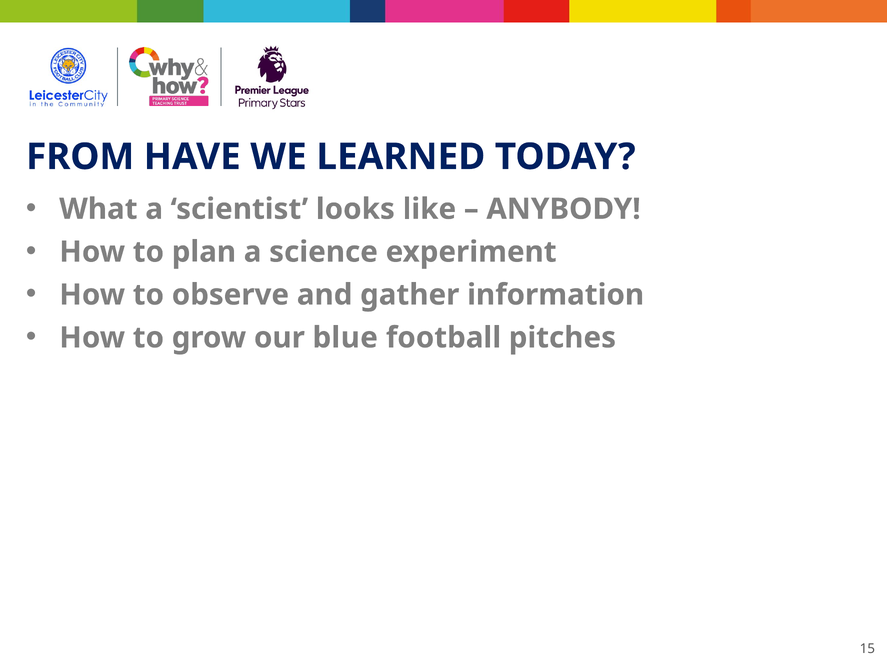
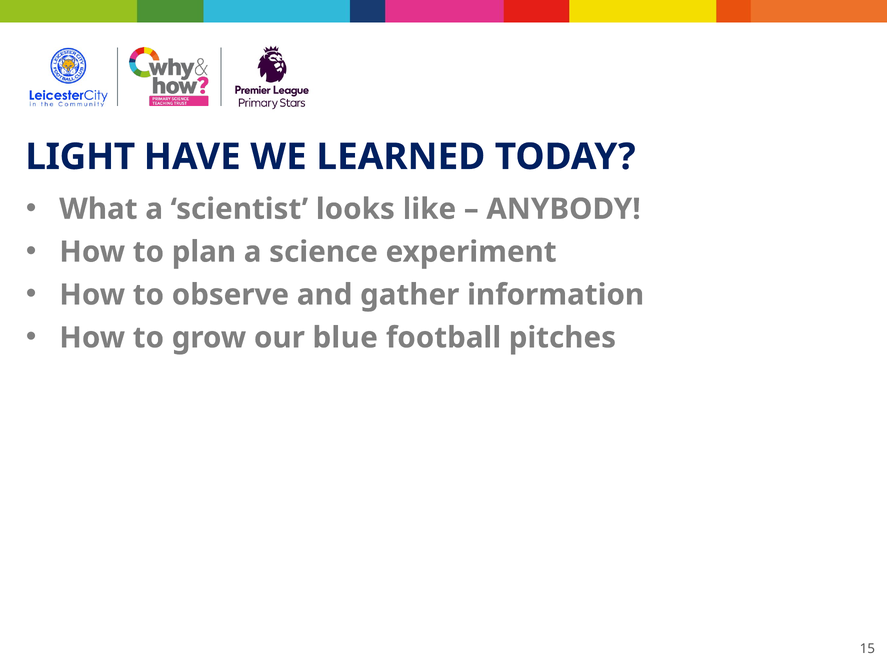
FROM: FROM -> LIGHT
